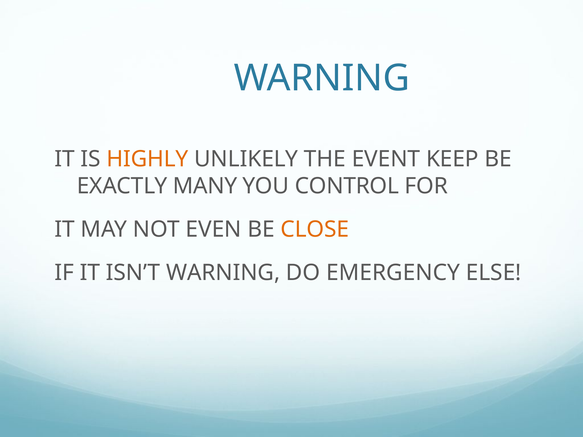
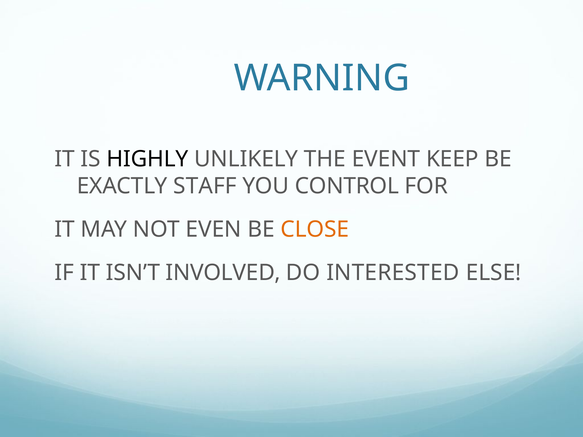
HIGHLY colour: orange -> black
MANY: MANY -> STAFF
ISN’T WARNING: WARNING -> INVOLVED
EMERGENCY: EMERGENCY -> INTERESTED
